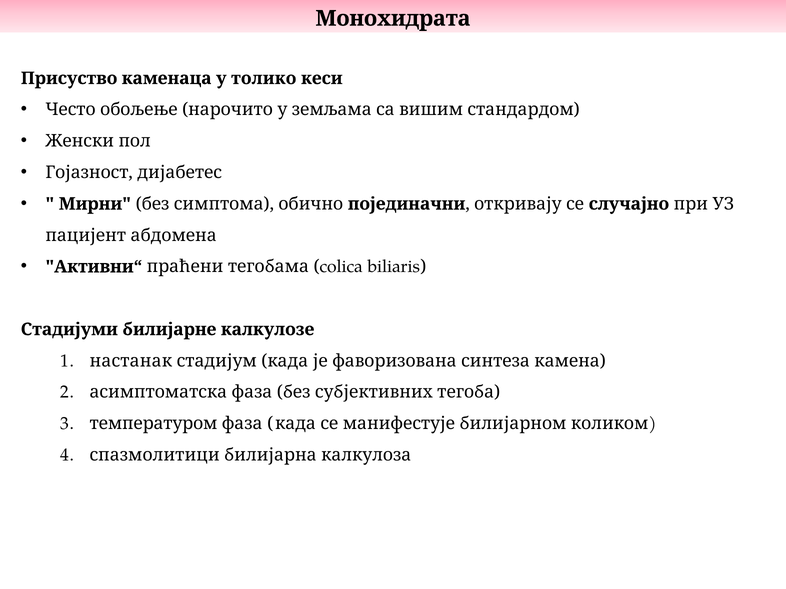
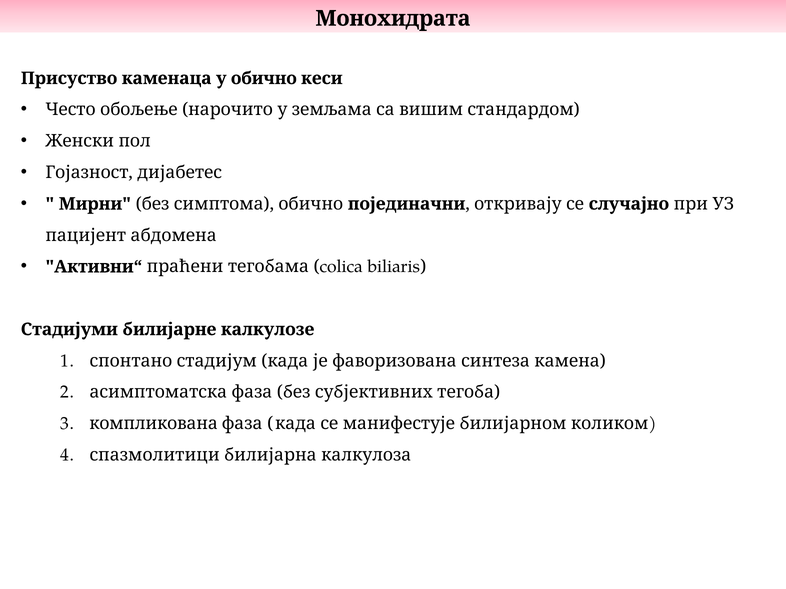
у толико: толико -> обично
настанак: настанак -> спонтано
температуром: температуром -> компликована
